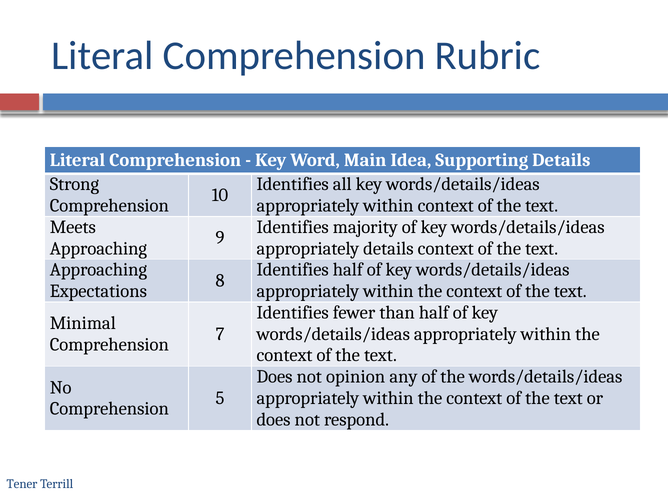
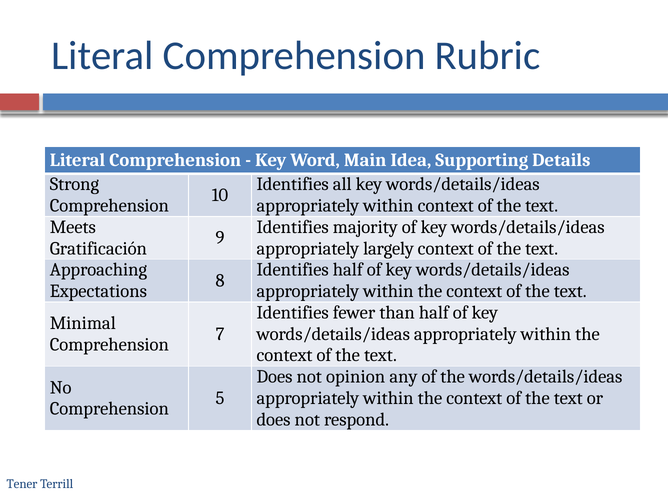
Approaching at (98, 248): Approaching -> Gratificación
appropriately details: details -> largely
